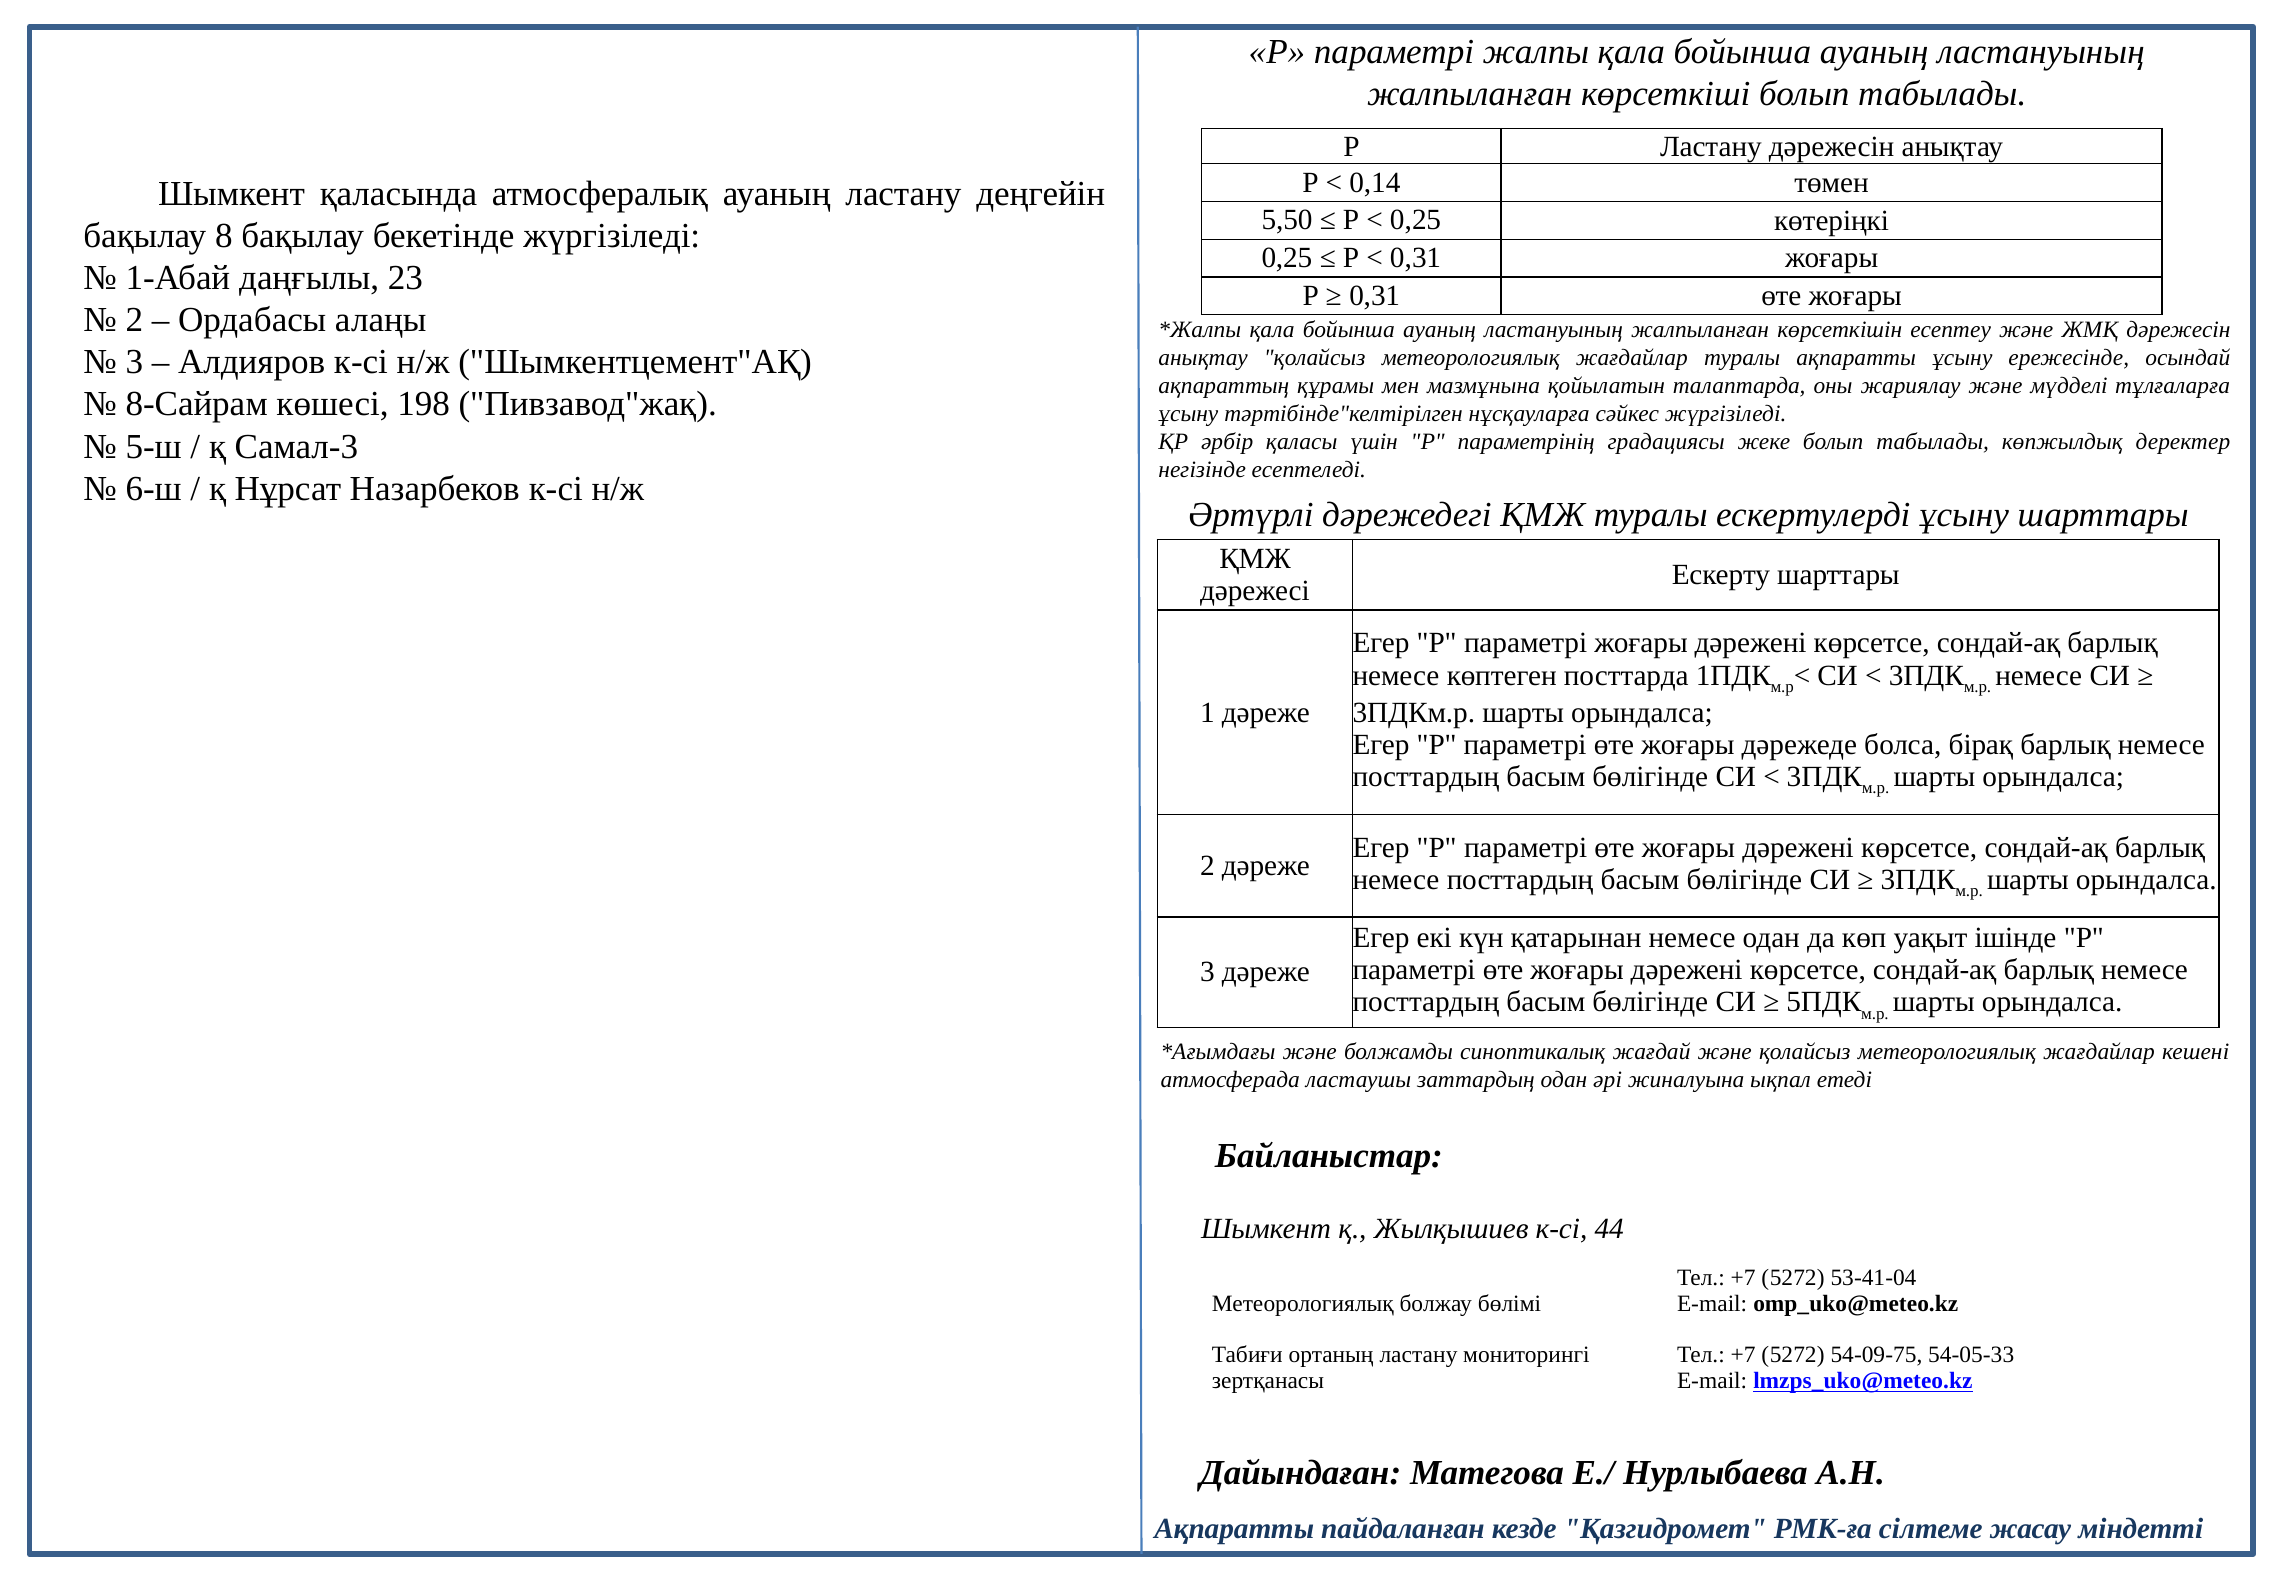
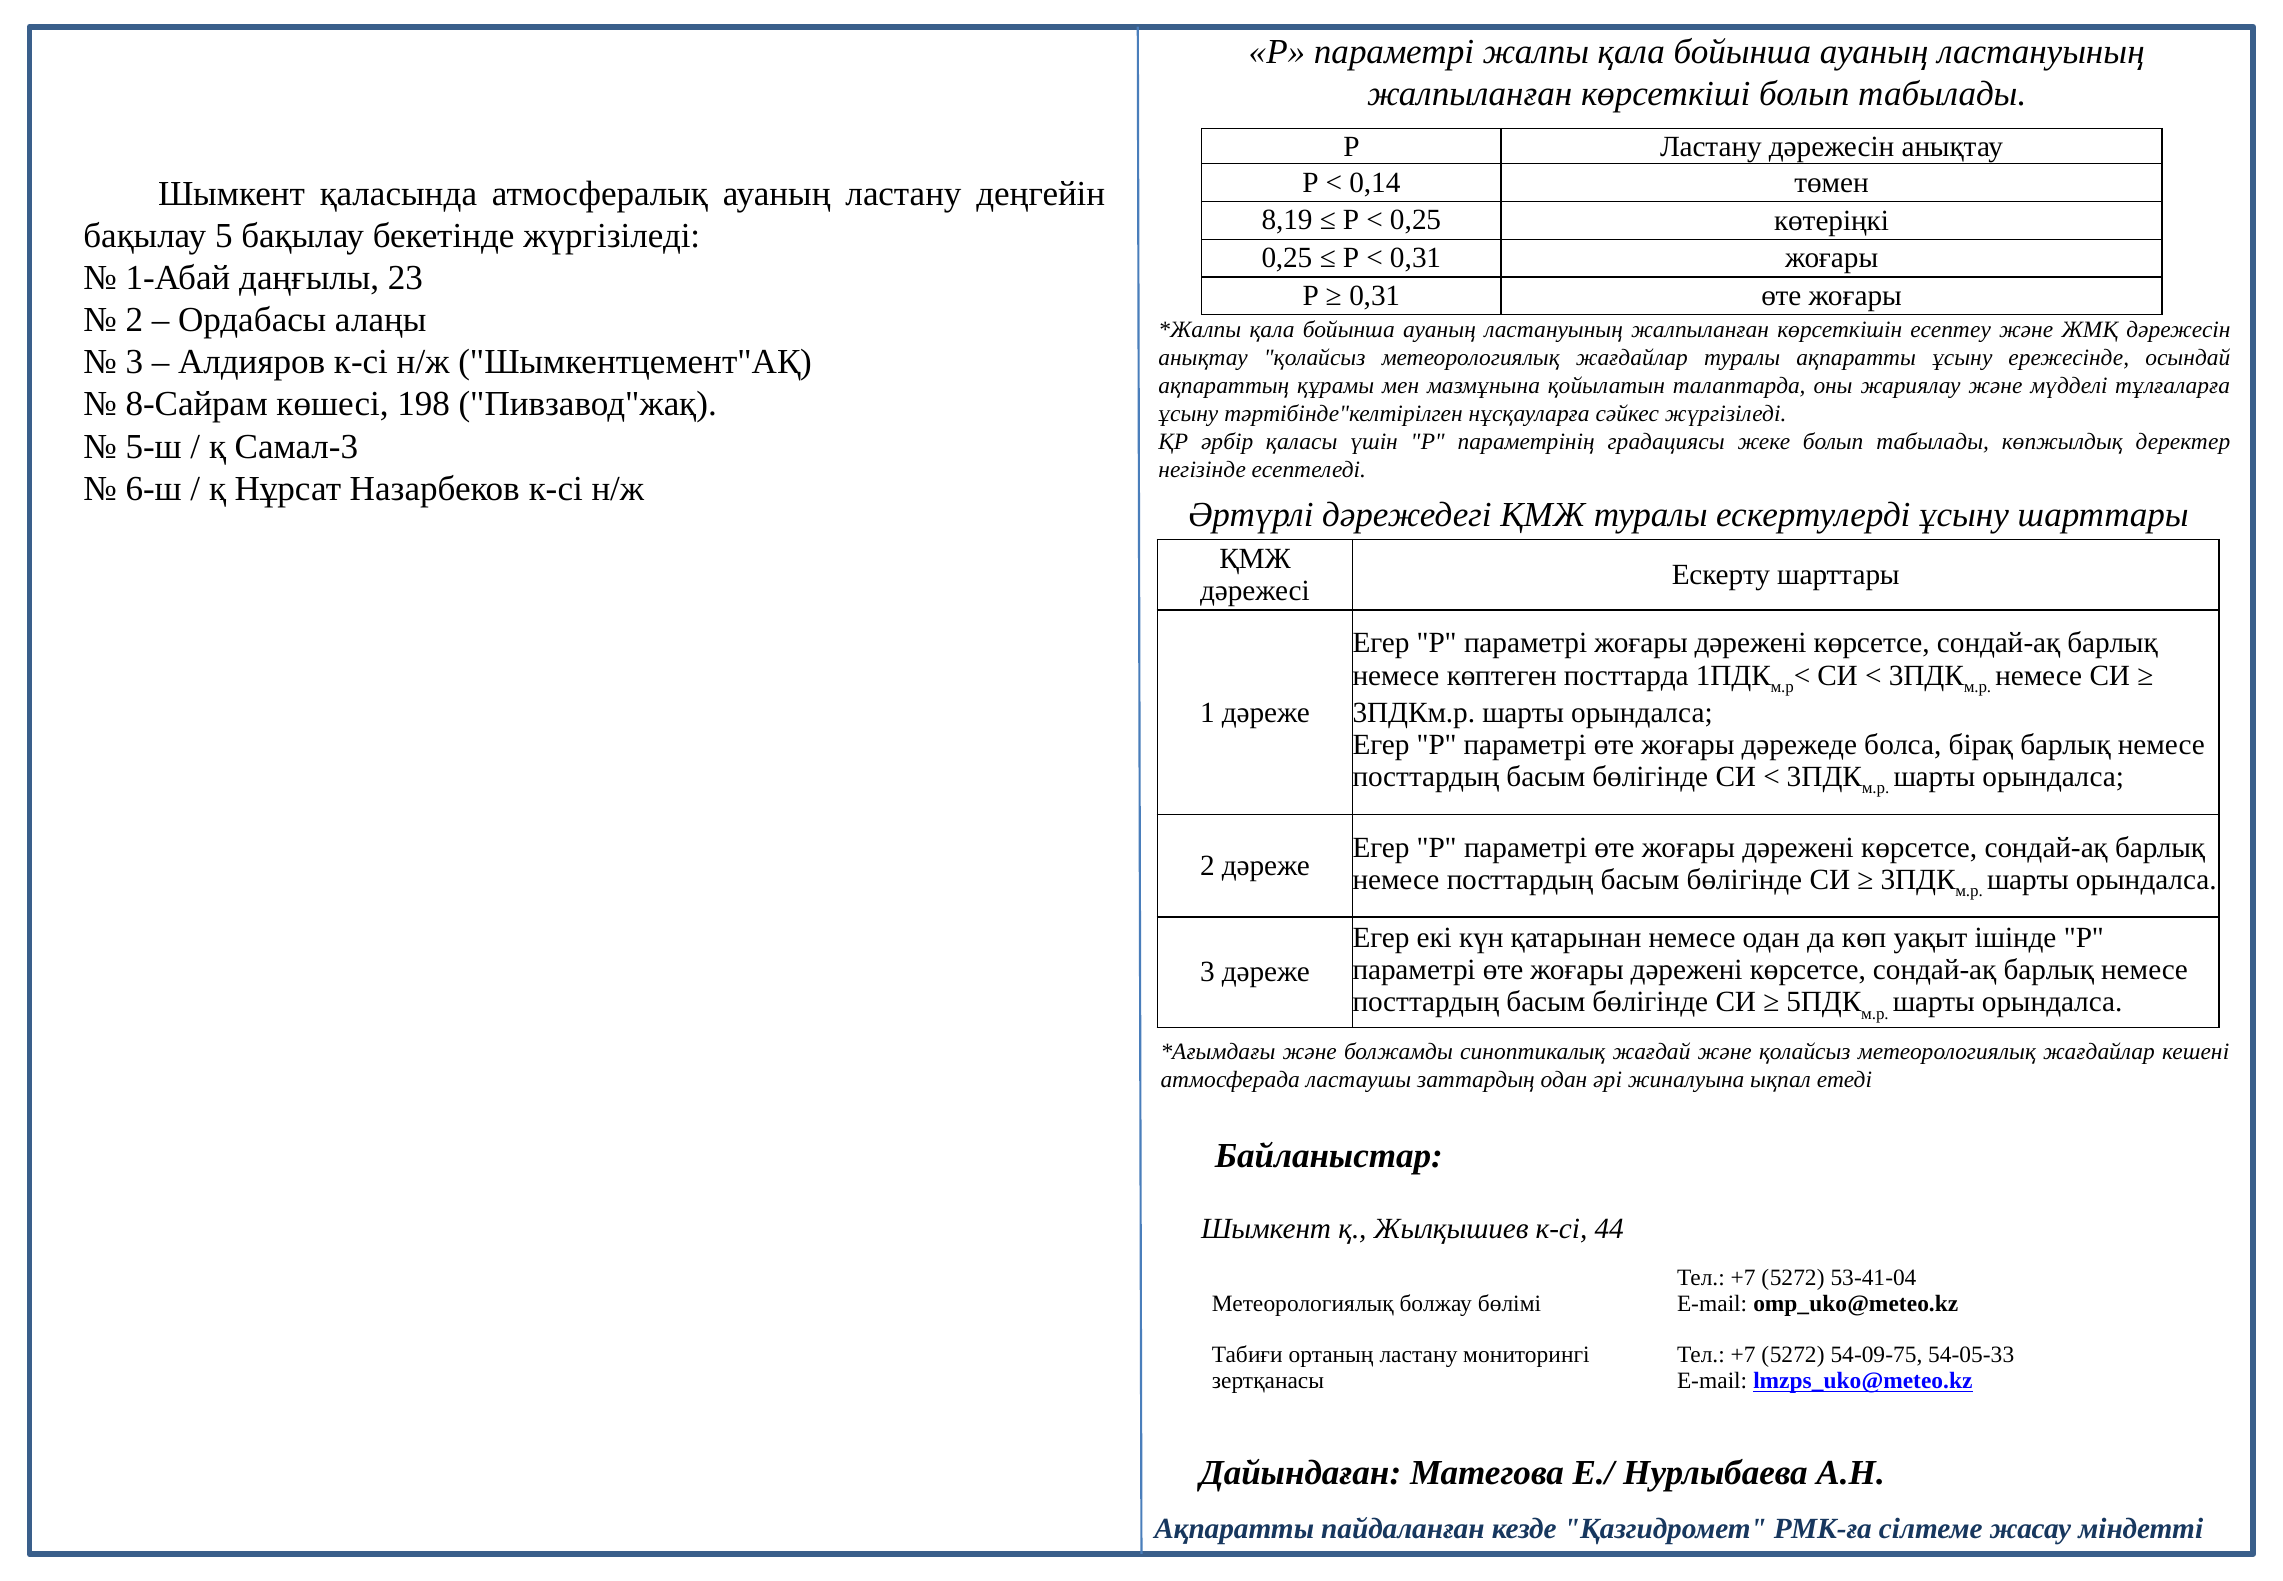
5,50: 5,50 -> 8,19
8: 8 -> 5
